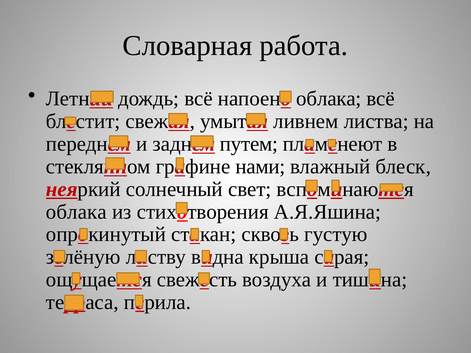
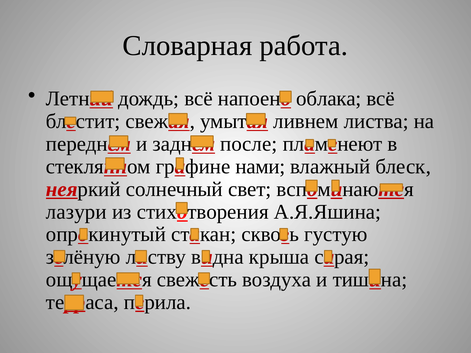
путем: путем -> после
облака at (76, 212): облака -> лазури
